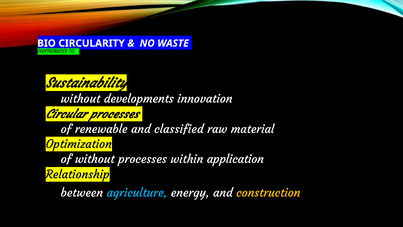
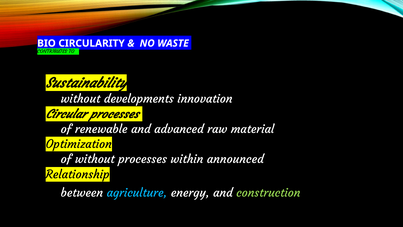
classified: classified -> advanced
application: application -> announced
construction colour: yellow -> light green
